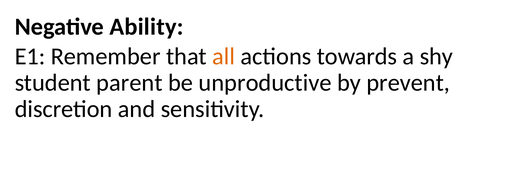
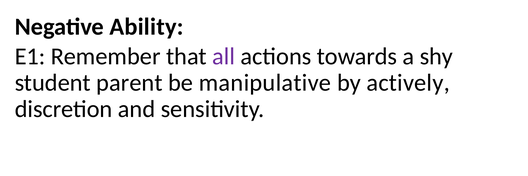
all colour: orange -> purple
unproductive: unproductive -> manipulative
prevent: prevent -> actively
